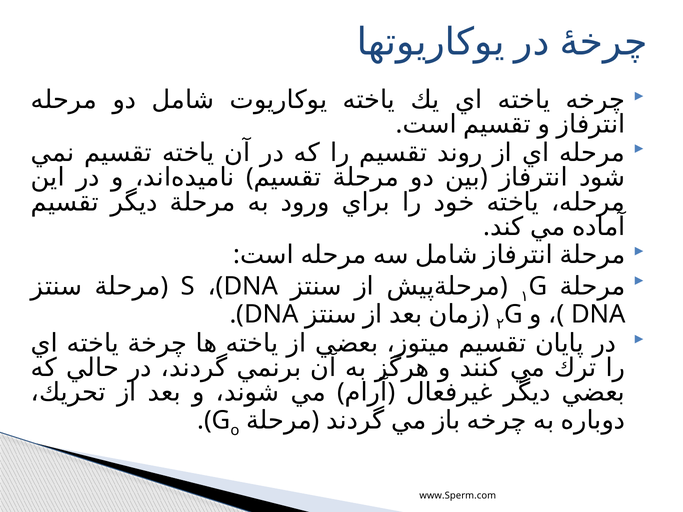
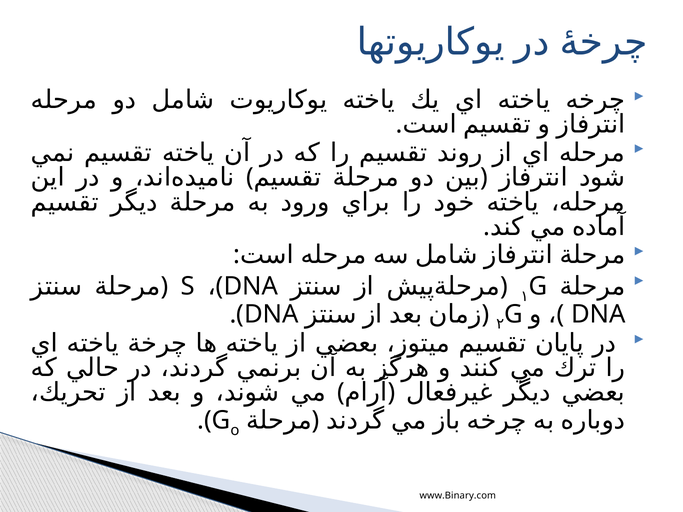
www.Sperm.com: www.Sperm.com -> www.Binary.com
